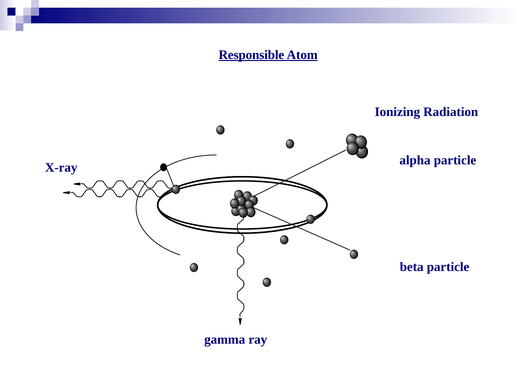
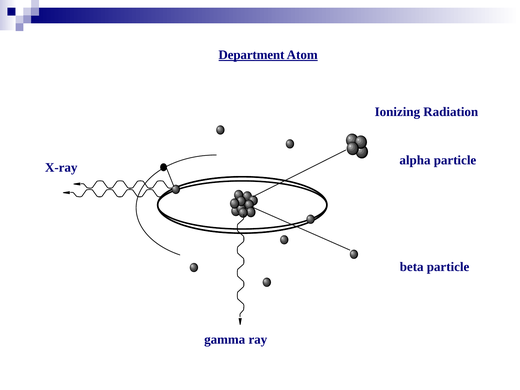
Responsible: Responsible -> Department
